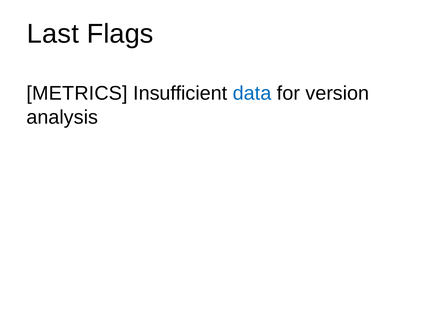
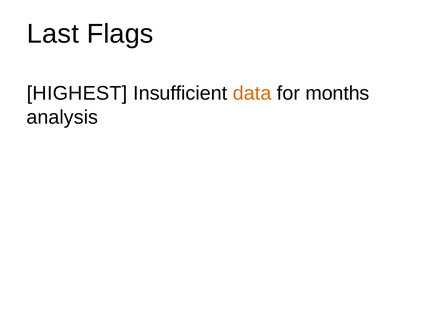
METRICS: METRICS -> HIGHEST
data colour: blue -> orange
version: version -> months
